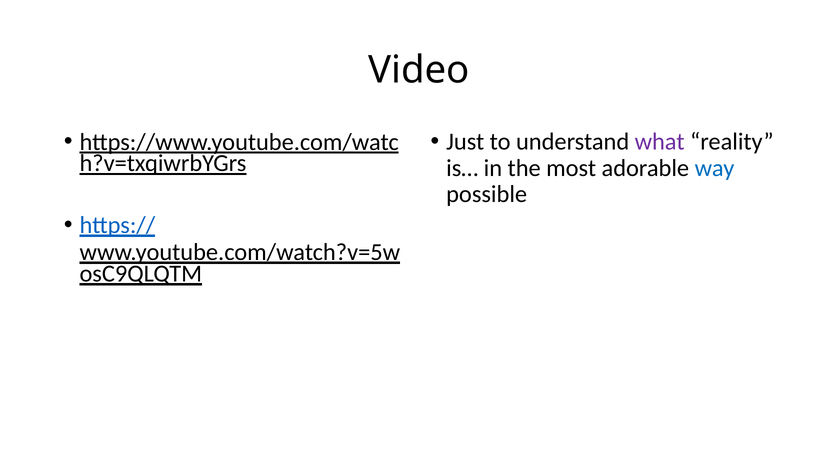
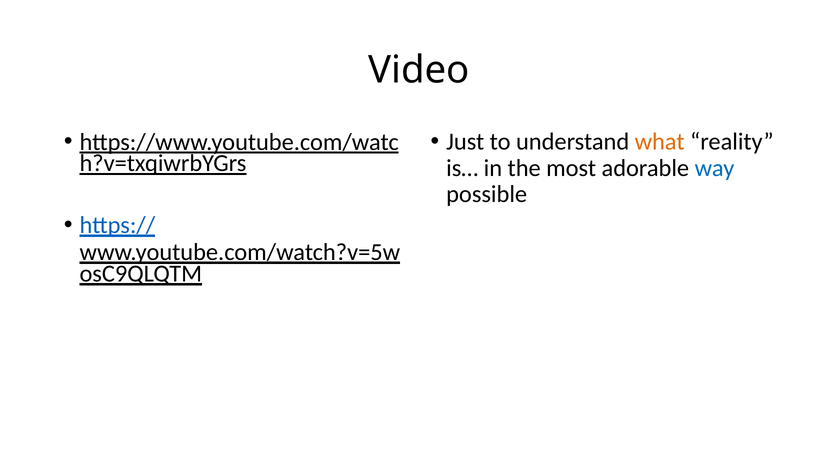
what colour: purple -> orange
